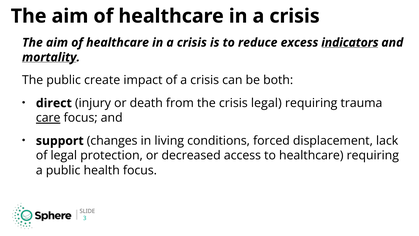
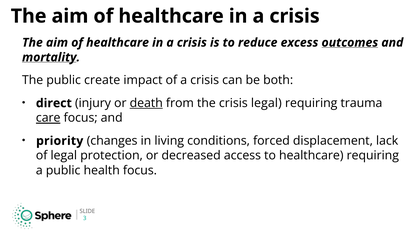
indicators: indicators -> outcomes
death underline: none -> present
support: support -> priority
